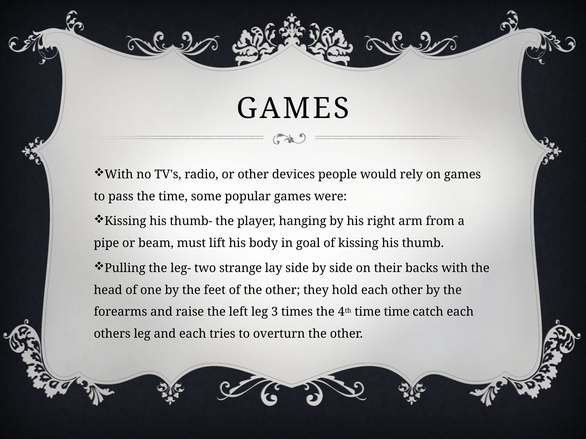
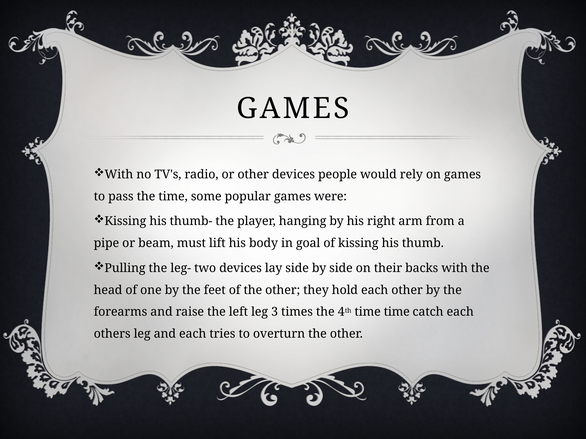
two strange: strange -> devices
